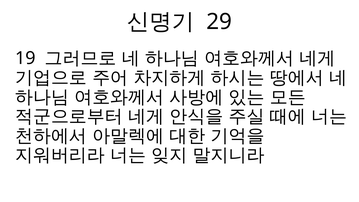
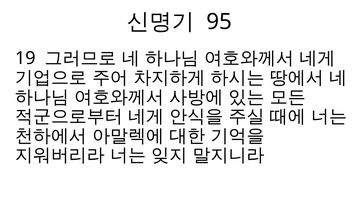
29: 29 -> 95
